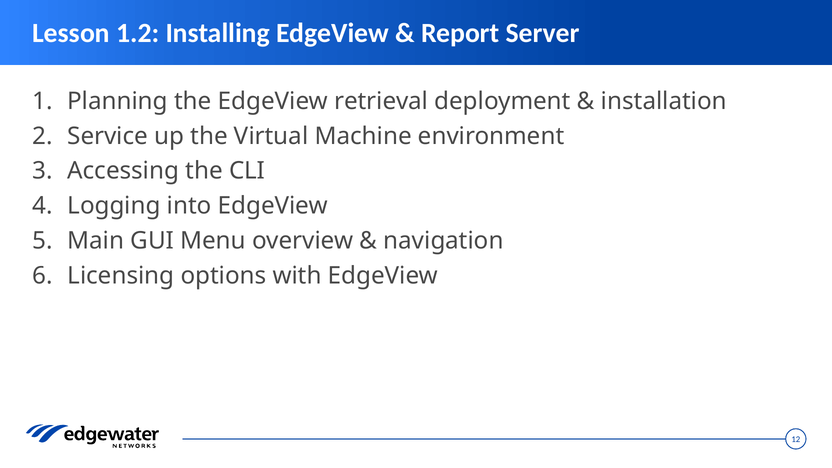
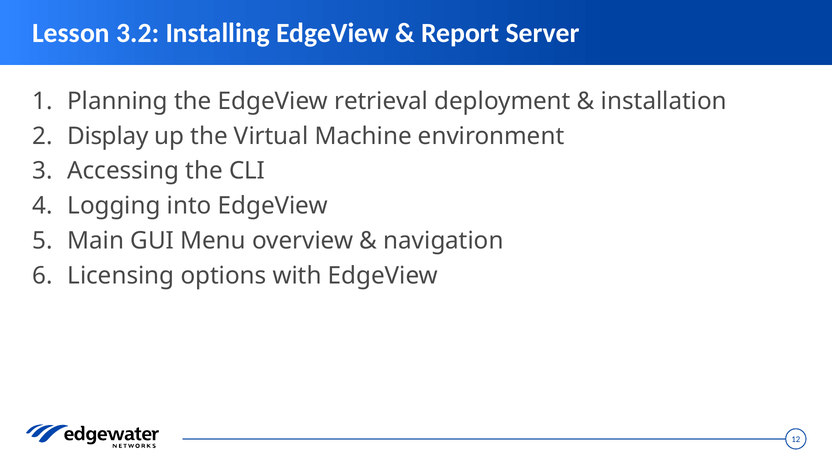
1.2: 1.2 -> 3.2
Service: Service -> Display
